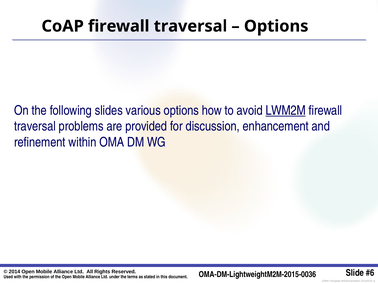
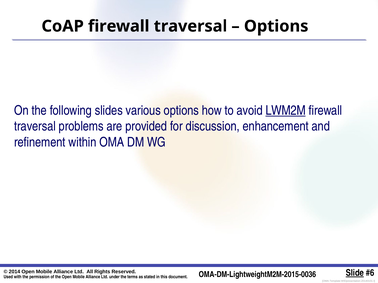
Slide underline: none -> present
